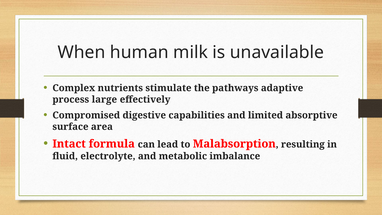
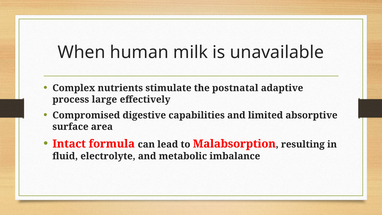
pathways: pathways -> postnatal
